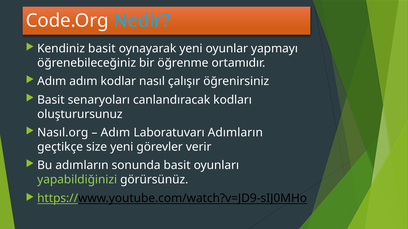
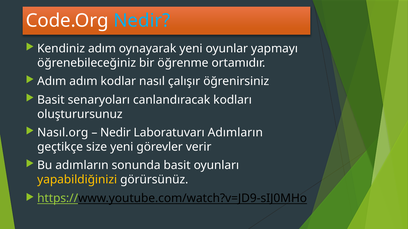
Kendiniz basit: basit -> adım
Adım at (115, 133): Adım -> Nedir
yapabildiğinizi colour: light green -> yellow
